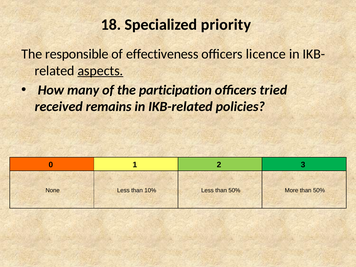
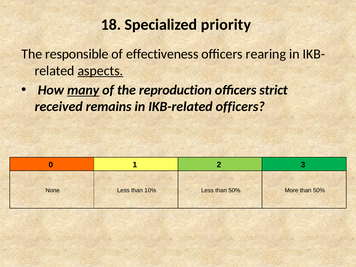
licence: licence -> rearing
many underline: none -> present
participation: participation -> reproduction
tried: tried -> strict
IKB-related policies: policies -> officers
